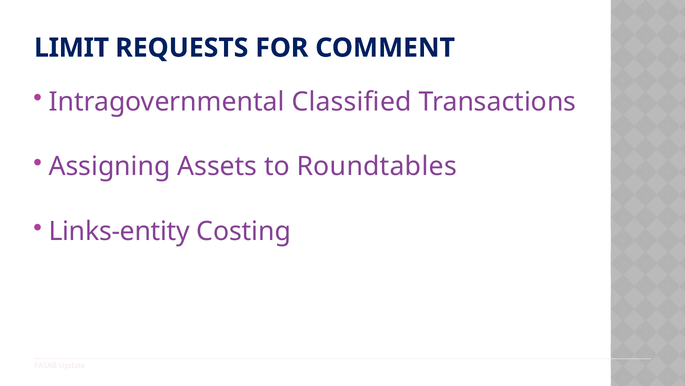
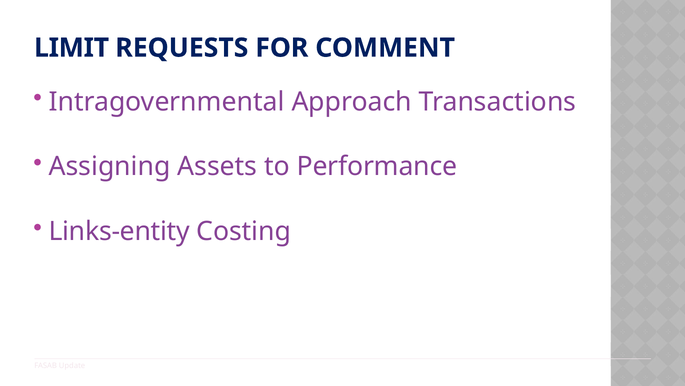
Classified: Classified -> Approach
Roundtables: Roundtables -> Performance
